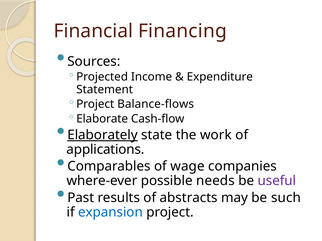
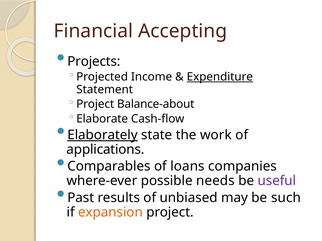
Financing: Financing -> Accepting
Sources: Sources -> Projects
Expenditure underline: none -> present
Balance-flows: Balance-flows -> Balance-about
wage: wage -> loans
abstracts: abstracts -> unbiased
expansion colour: blue -> orange
